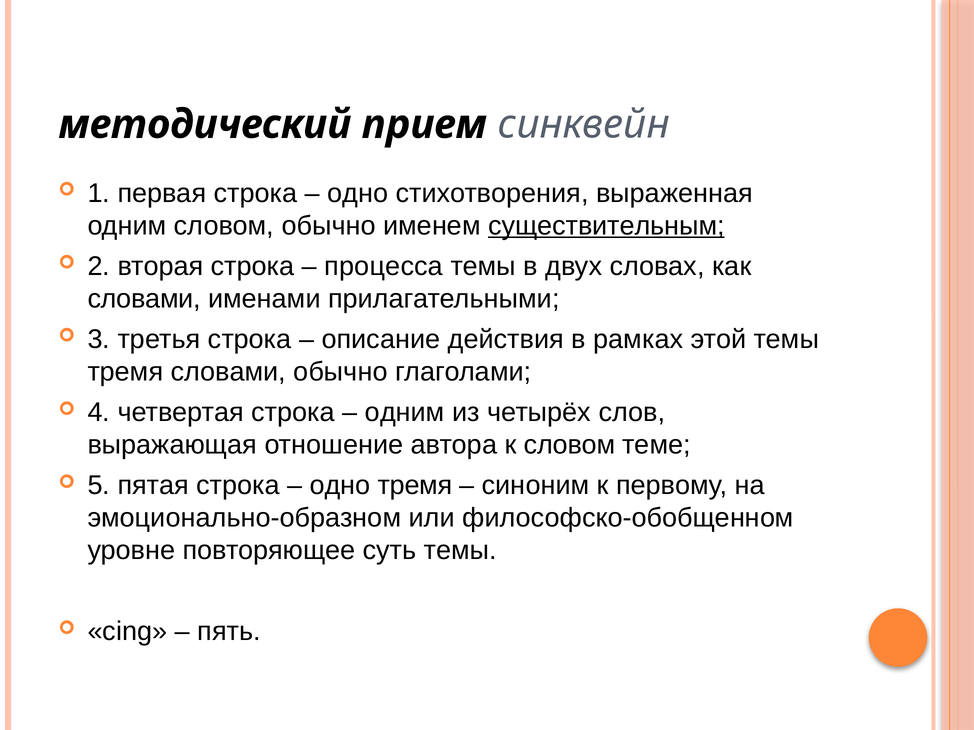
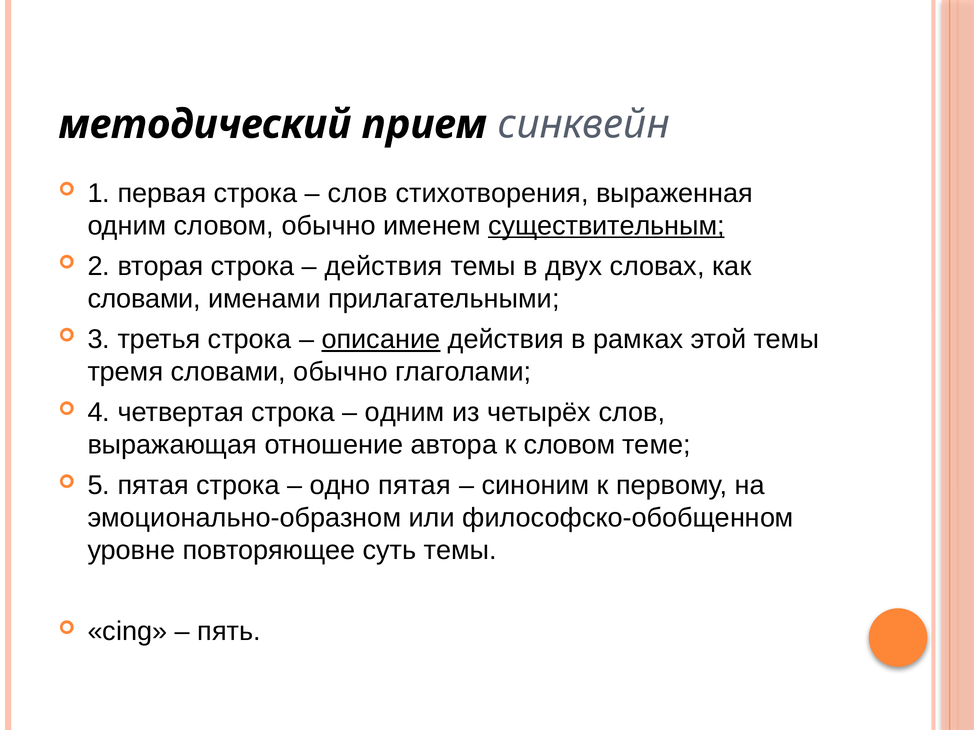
одно at (358, 193): одно -> слов
процесса at (384, 267): процесса -> действия
описание underline: none -> present
одно тремя: тремя -> пятая
